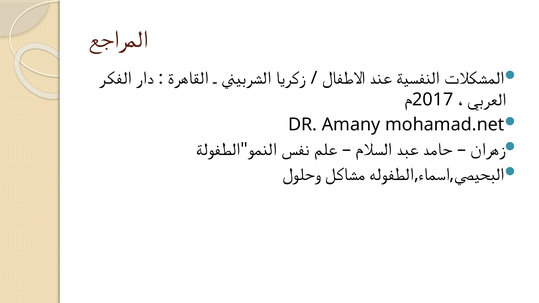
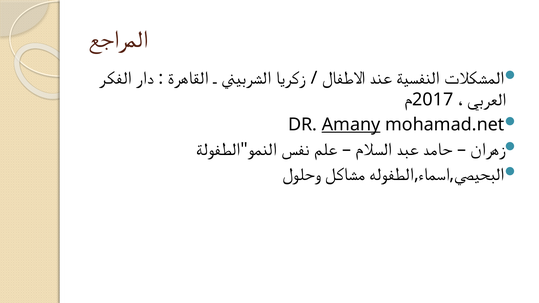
Amany underline: none -> present
